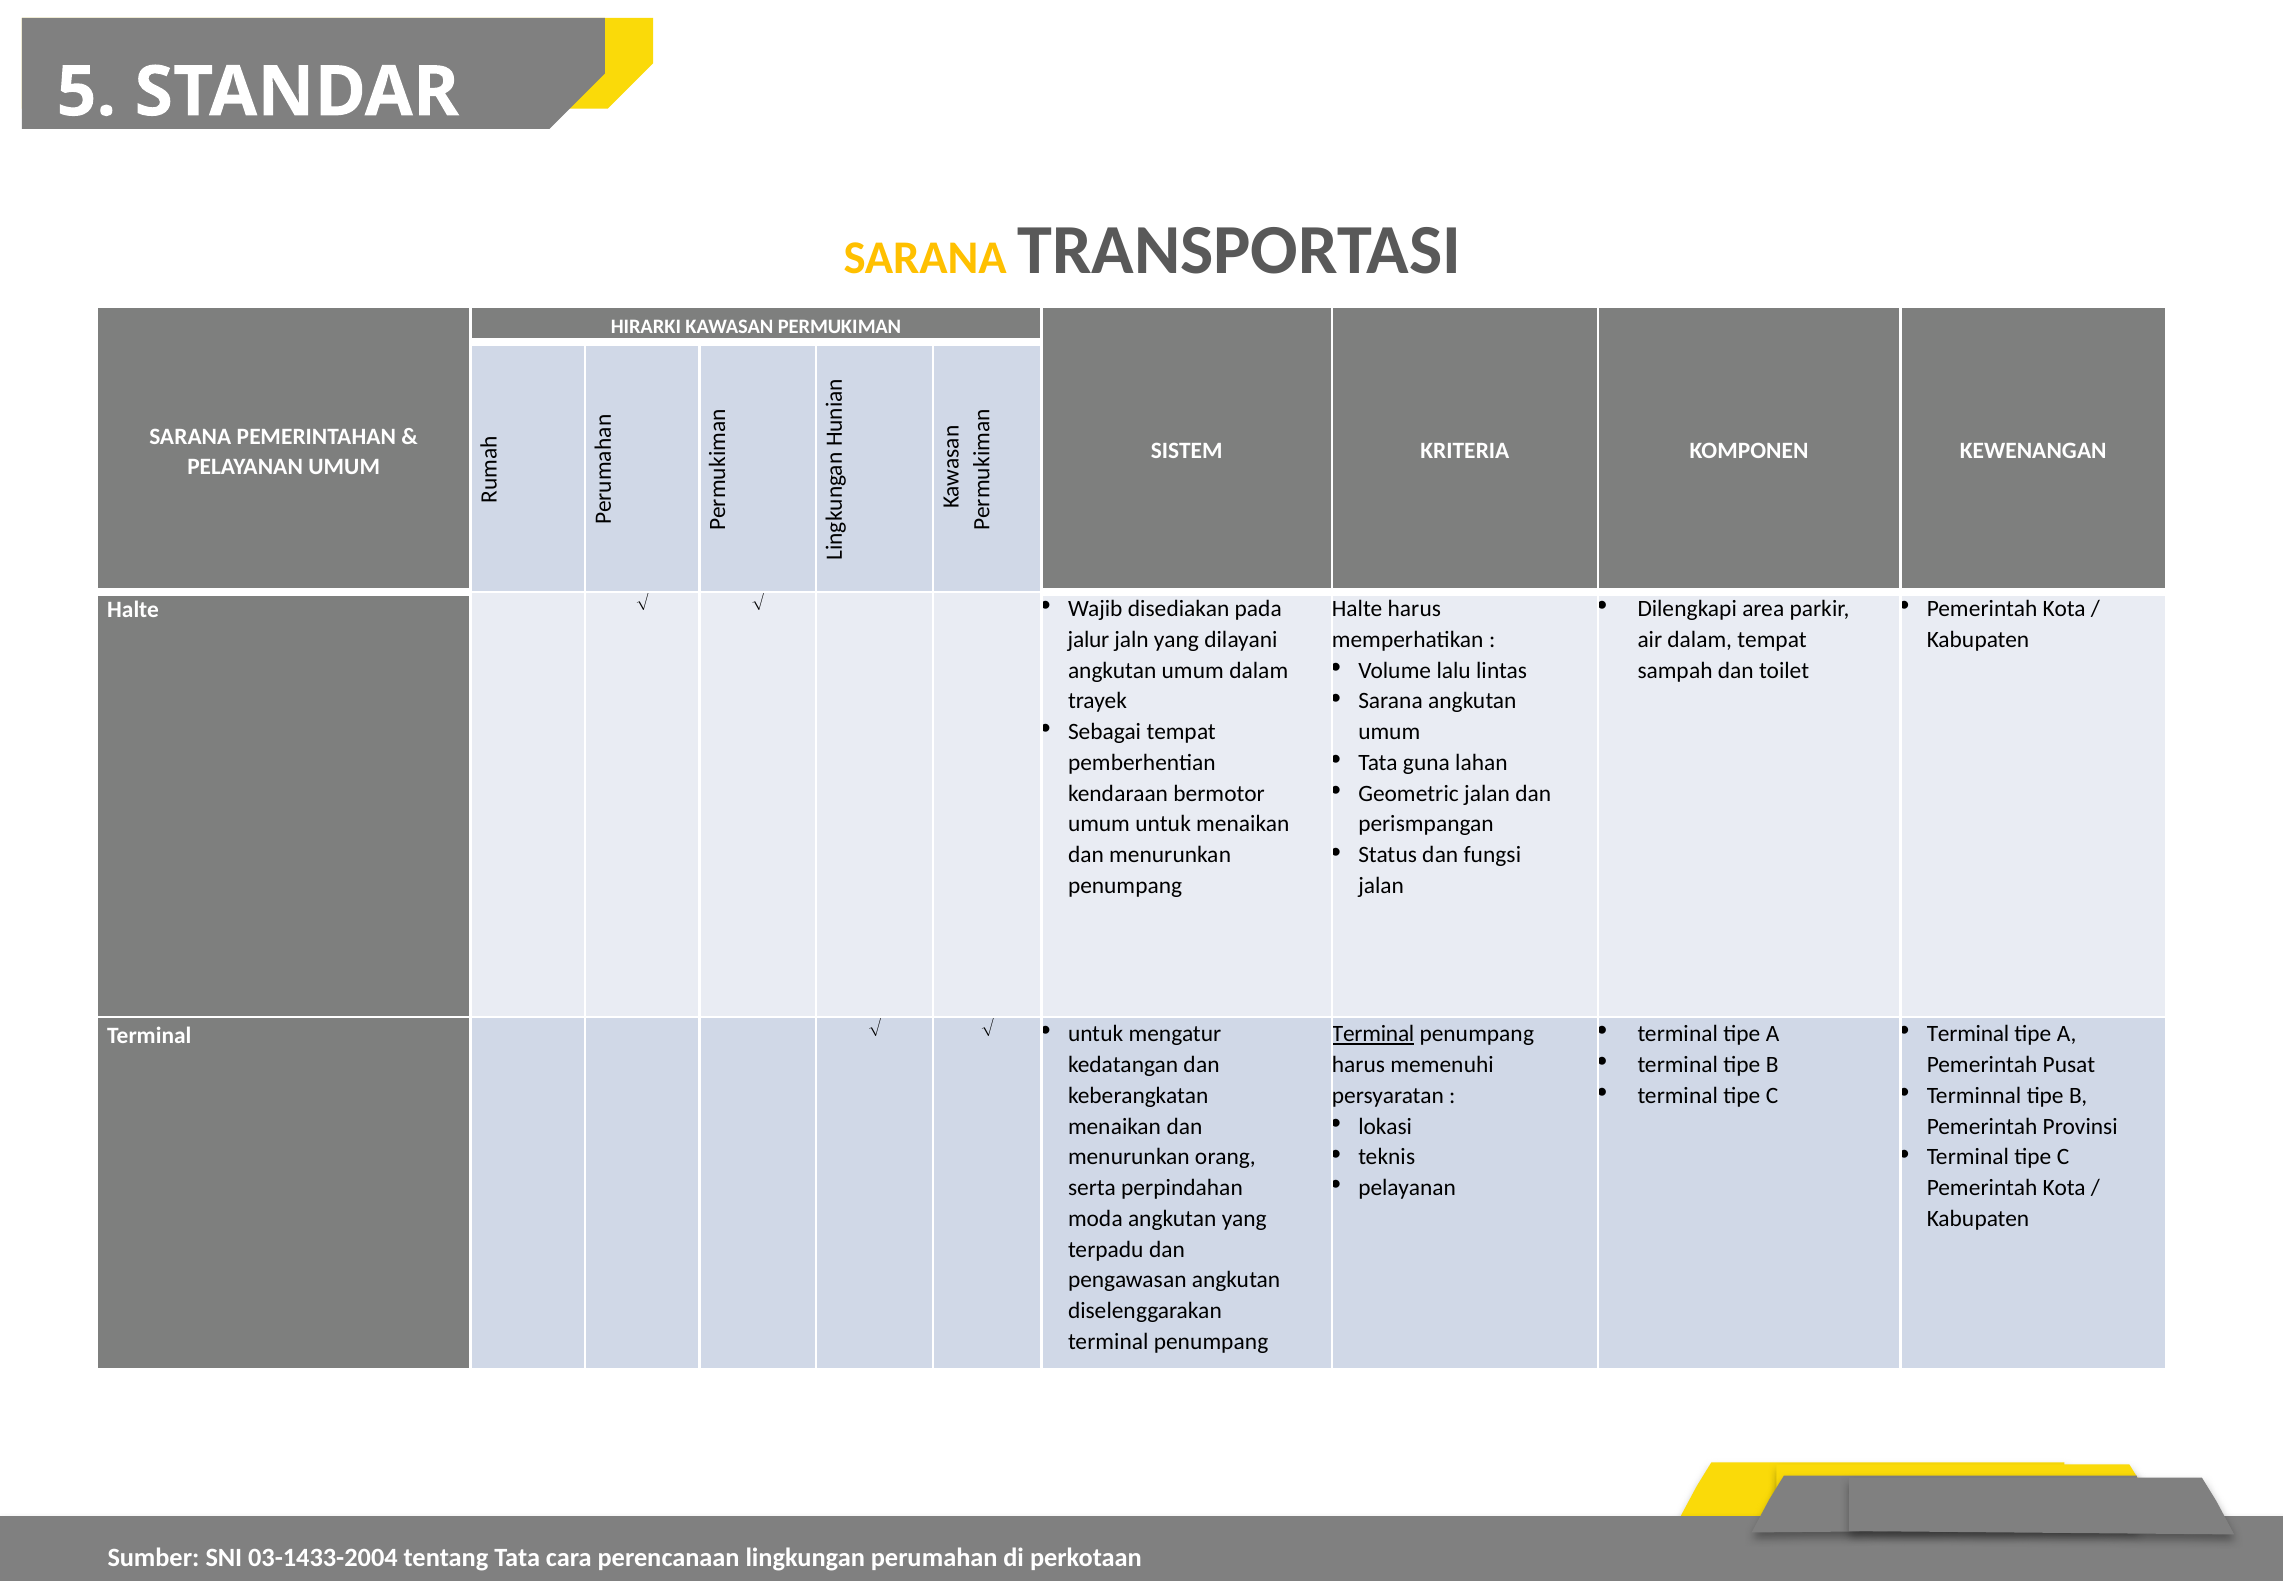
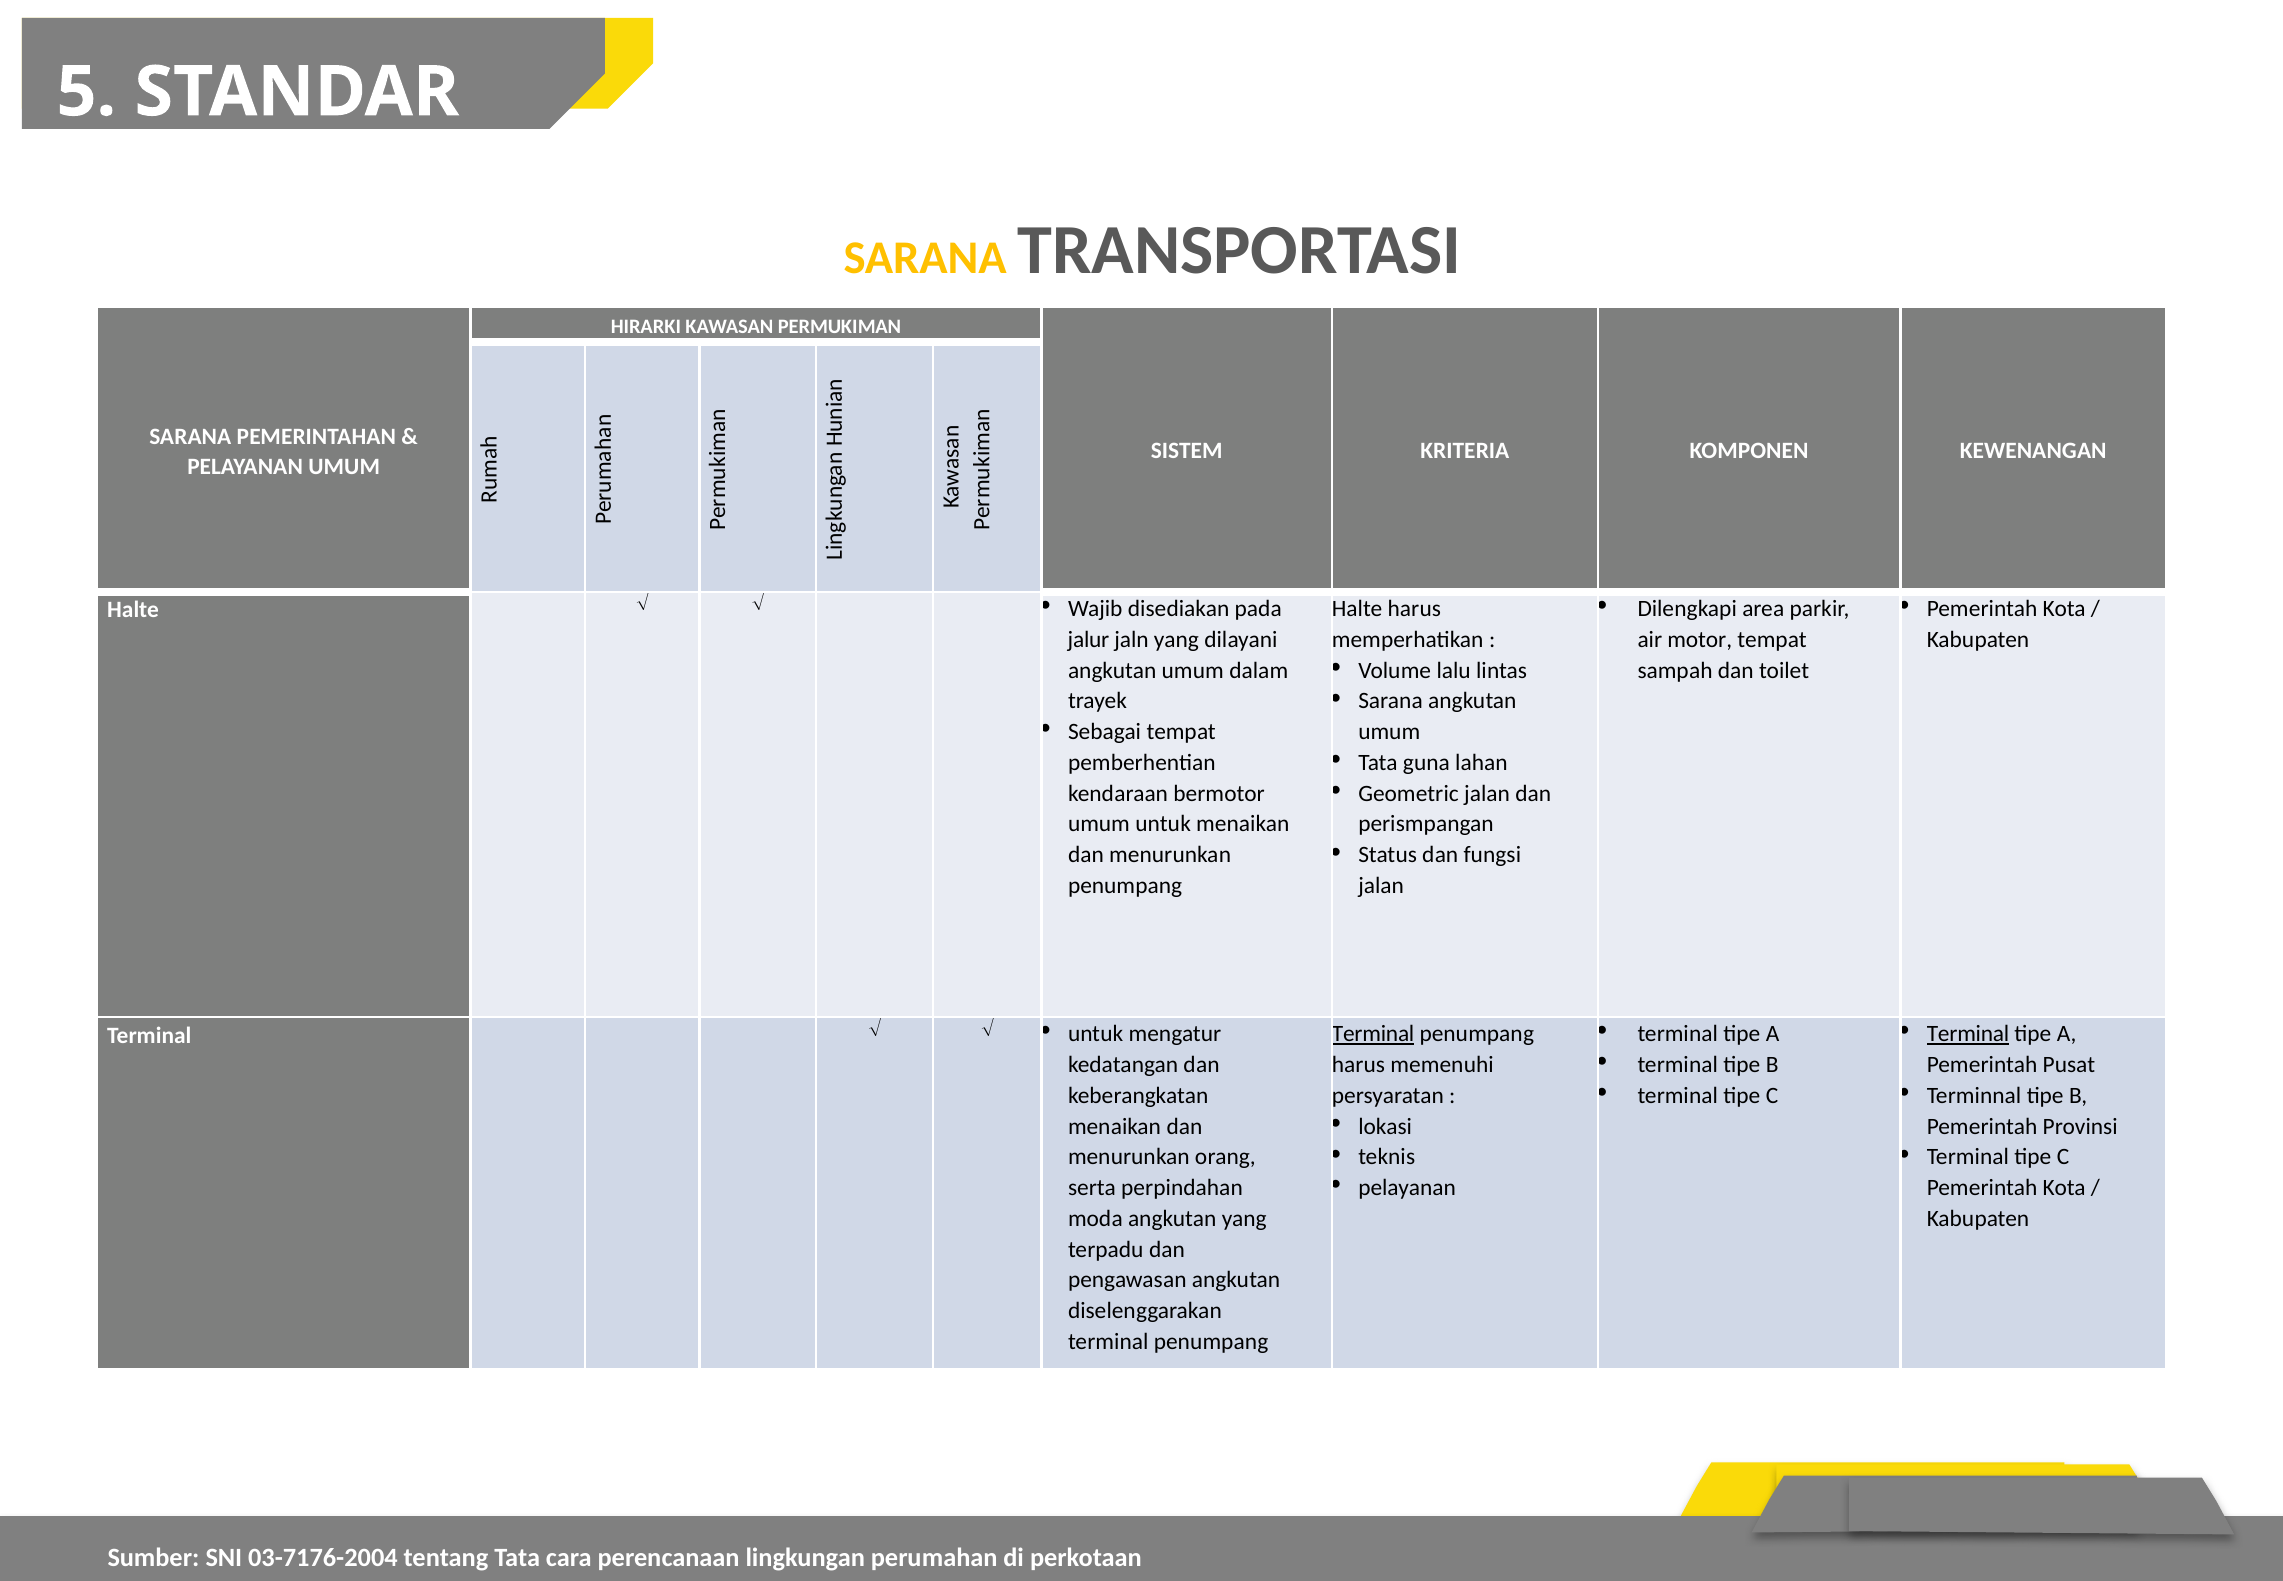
air dalam: dalam -> motor
Terminal at (1968, 1034) underline: none -> present
03-1433-2004: 03-1433-2004 -> 03-7176-2004
